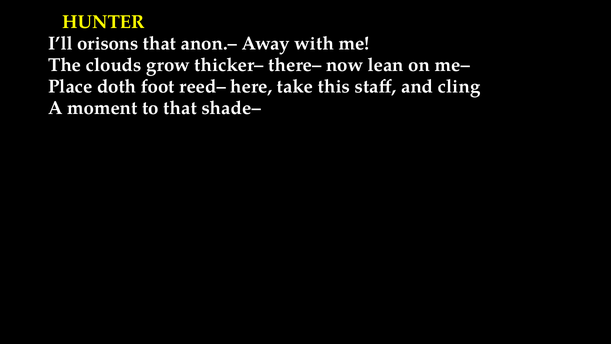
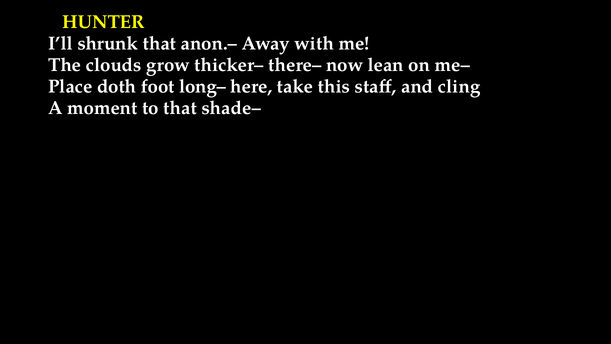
orisons: orisons -> shrunk
reed–: reed– -> long–
